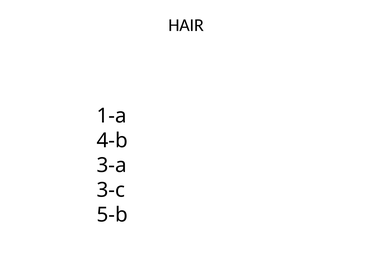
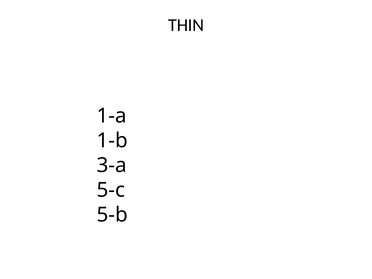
HAIR: HAIR -> THIN
4-b: 4-b -> 1-b
3-c: 3-c -> 5-c
